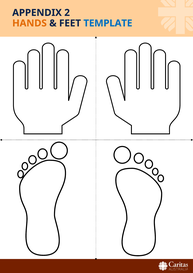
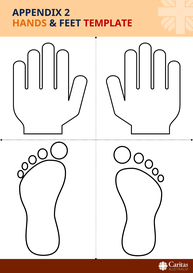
TEMPLATE colour: blue -> red
